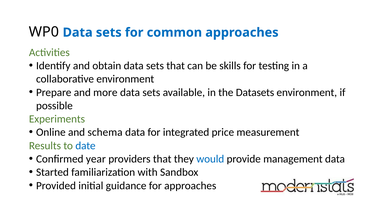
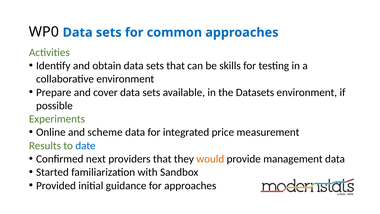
more: more -> cover
schema: schema -> scheme
year: year -> next
would colour: blue -> orange
